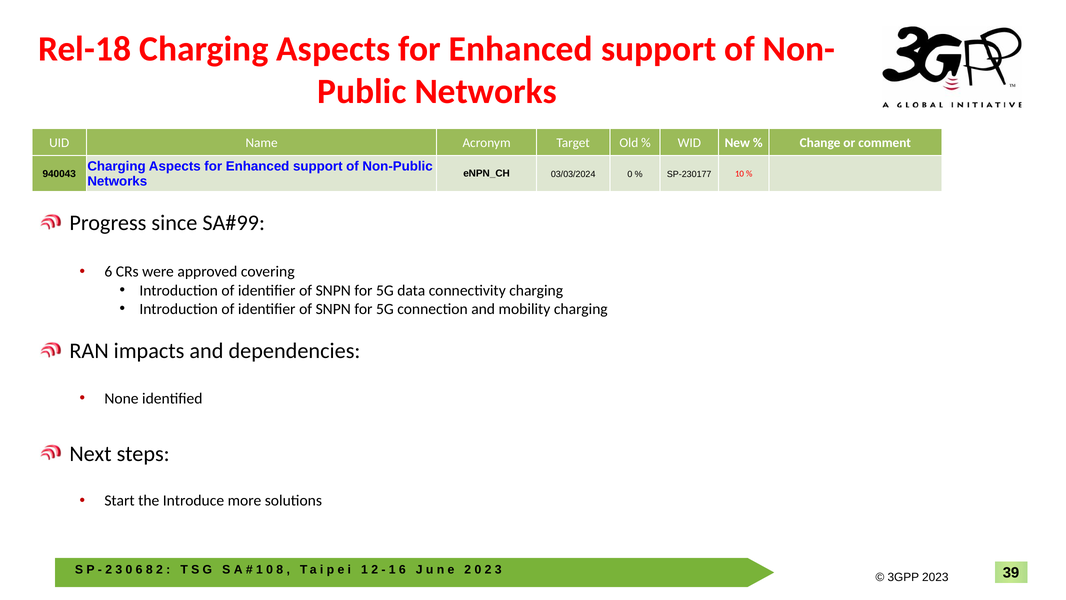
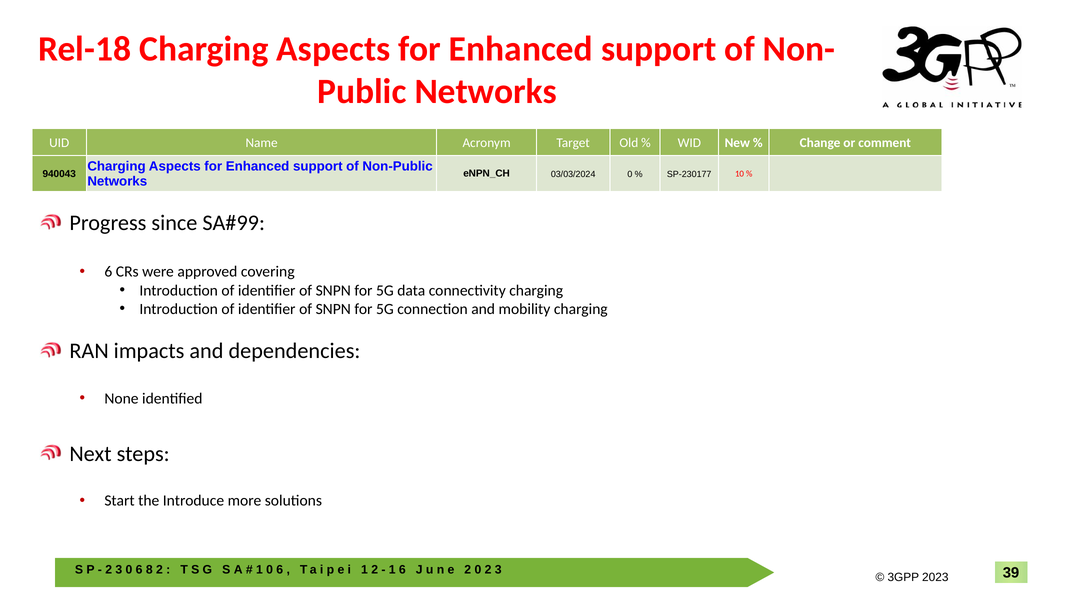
8 at (280, 569): 8 -> 6
